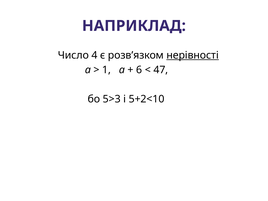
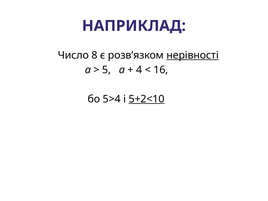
4: 4 -> 8
1: 1 -> 5
6: 6 -> 4
47: 47 -> 16
5>3: 5>3 -> 5>4
5+2<10 underline: none -> present
